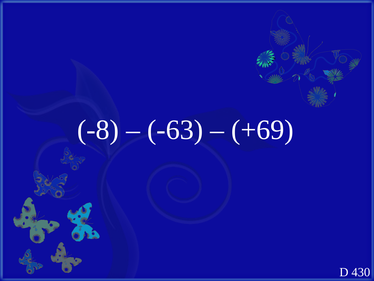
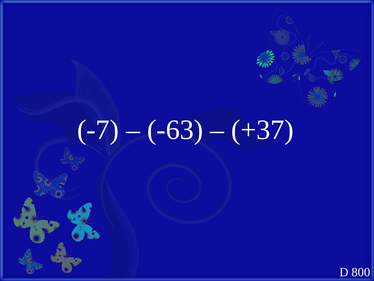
-8: -8 -> -7
+69: +69 -> +37
430: 430 -> 800
